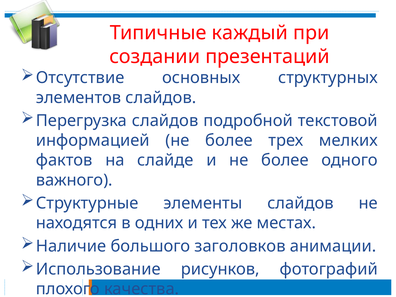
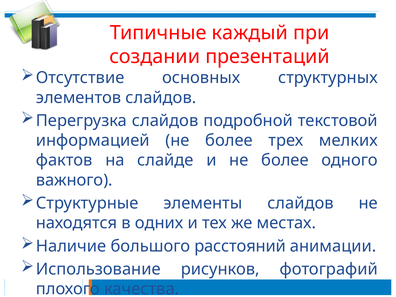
заголовков: заголовков -> расстояний
